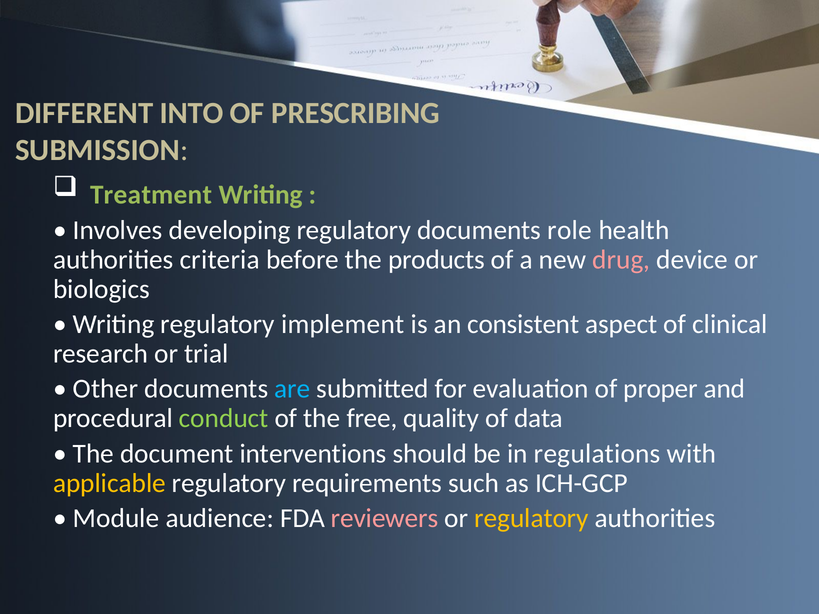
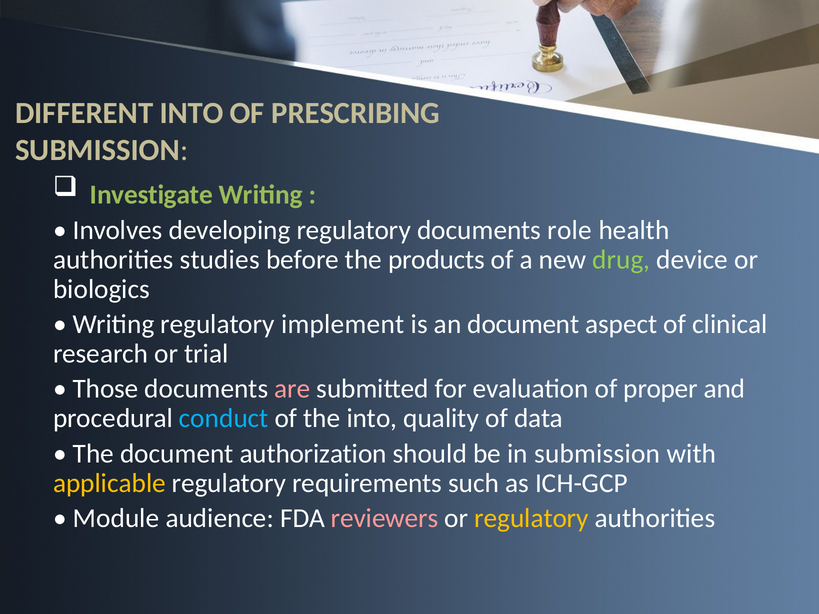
Treatment: Treatment -> Investigate
criteria: criteria -> studies
drug colour: pink -> light green
an consistent: consistent -> document
Other: Other -> Those
are colour: light blue -> pink
conduct colour: light green -> light blue
the free: free -> into
interventions: interventions -> authorization
in regulations: regulations -> submission
